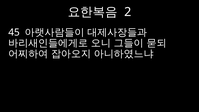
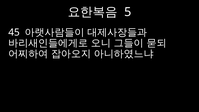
2: 2 -> 5
